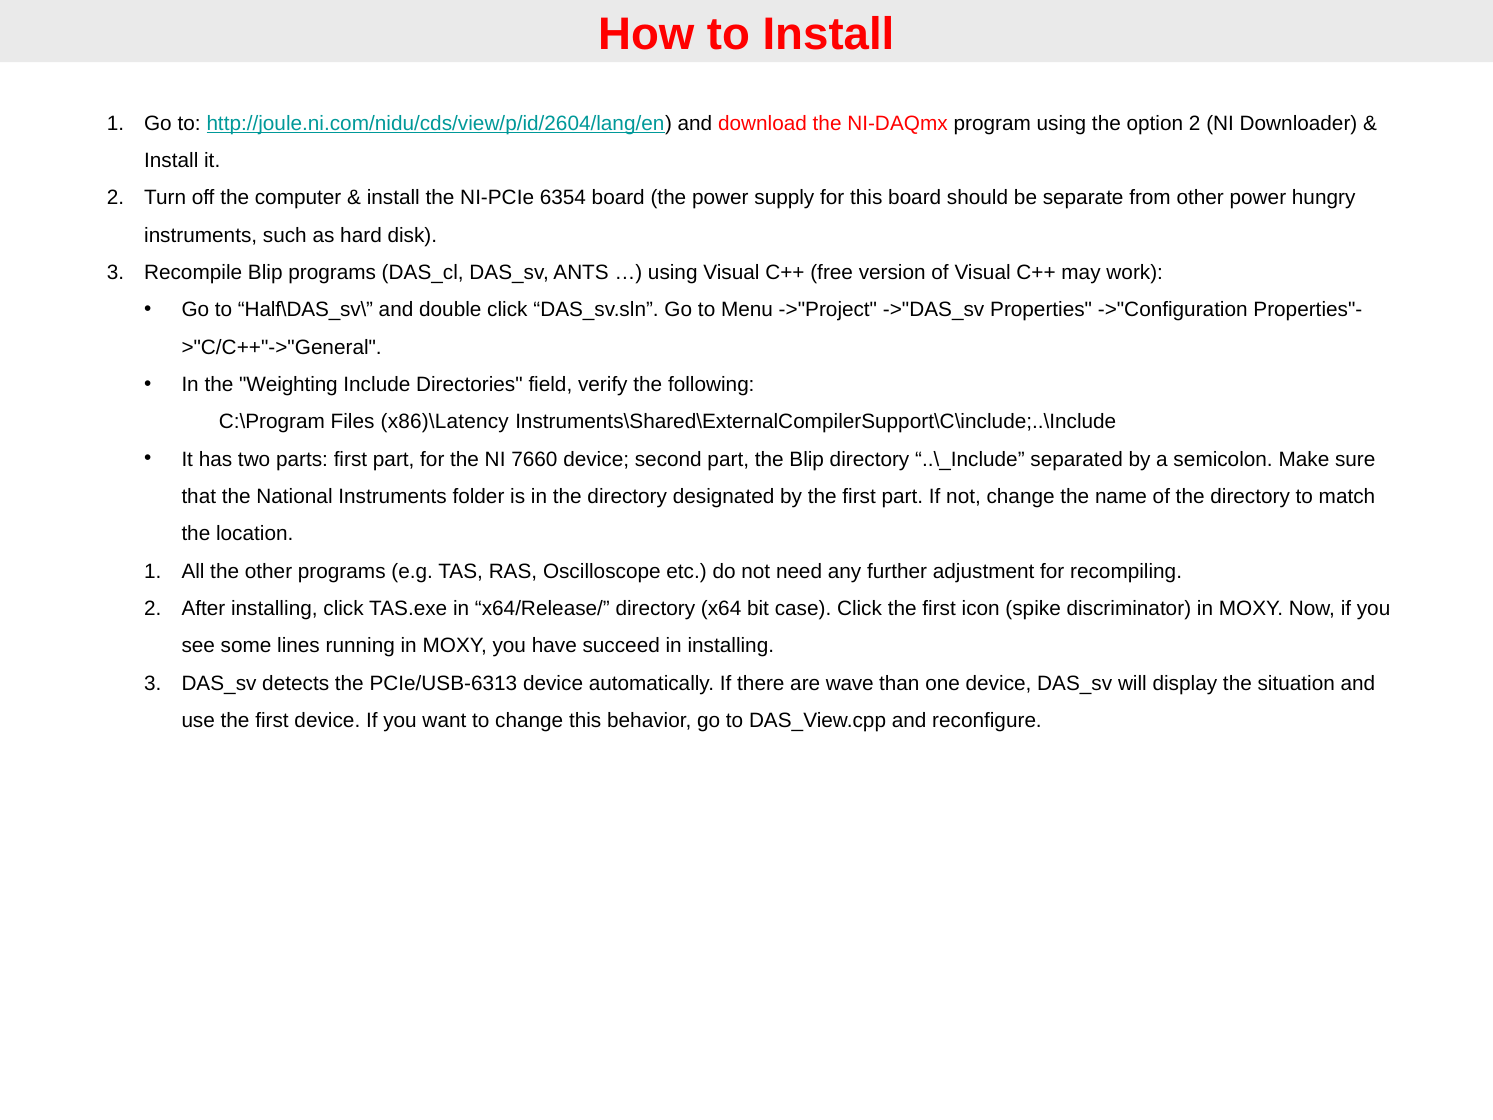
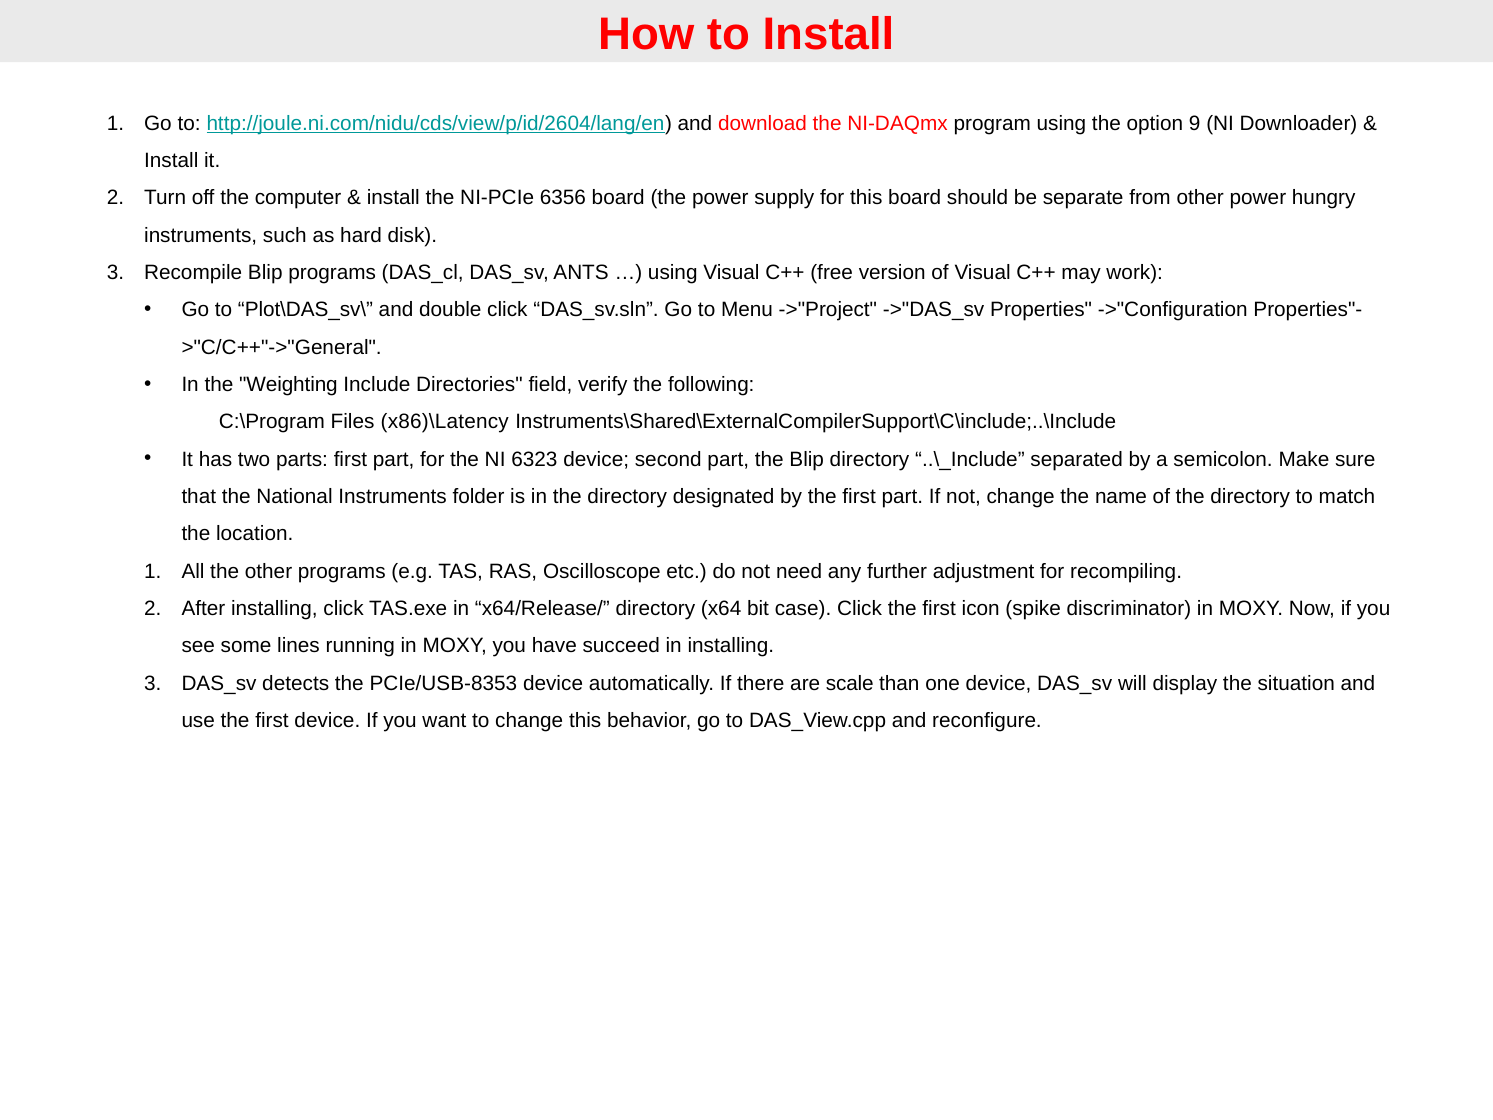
option 2: 2 -> 9
6354: 6354 -> 6356
Half\DAS_sv\: Half\DAS_sv\ -> Plot\DAS_sv\
7660: 7660 -> 6323
PCIe/USB-6313: PCIe/USB-6313 -> PCIe/USB-8353
wave: wave -> scale
